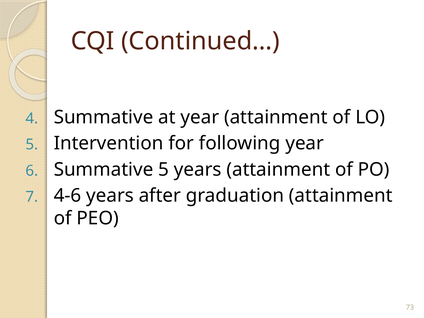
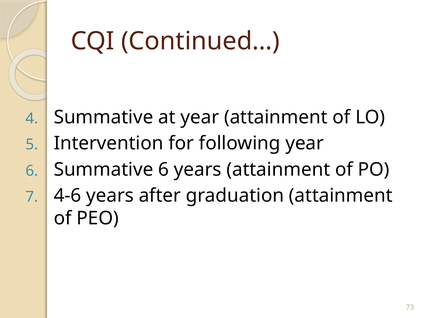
Summative 5: 5 -> 6
